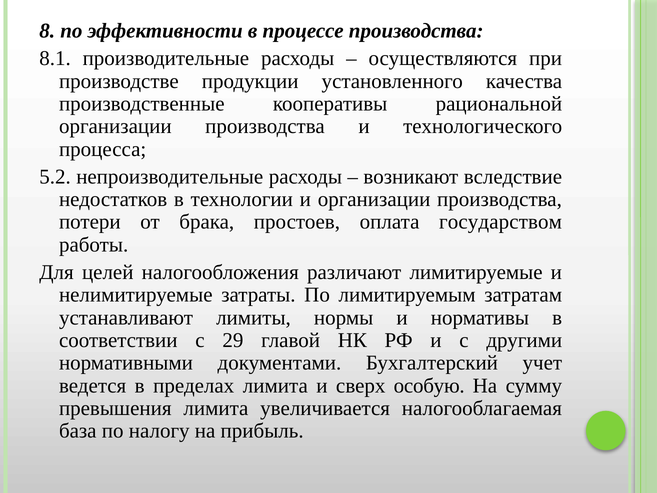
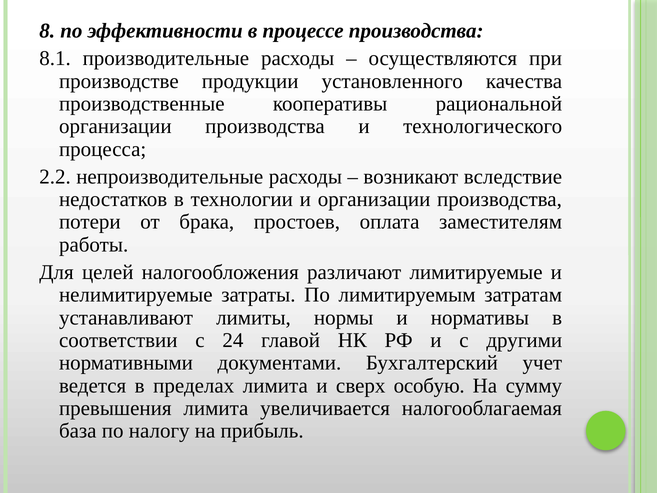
5.2: 5.2 -> 2.2
государством: государством -> заместителям
29: 29 -> 24
